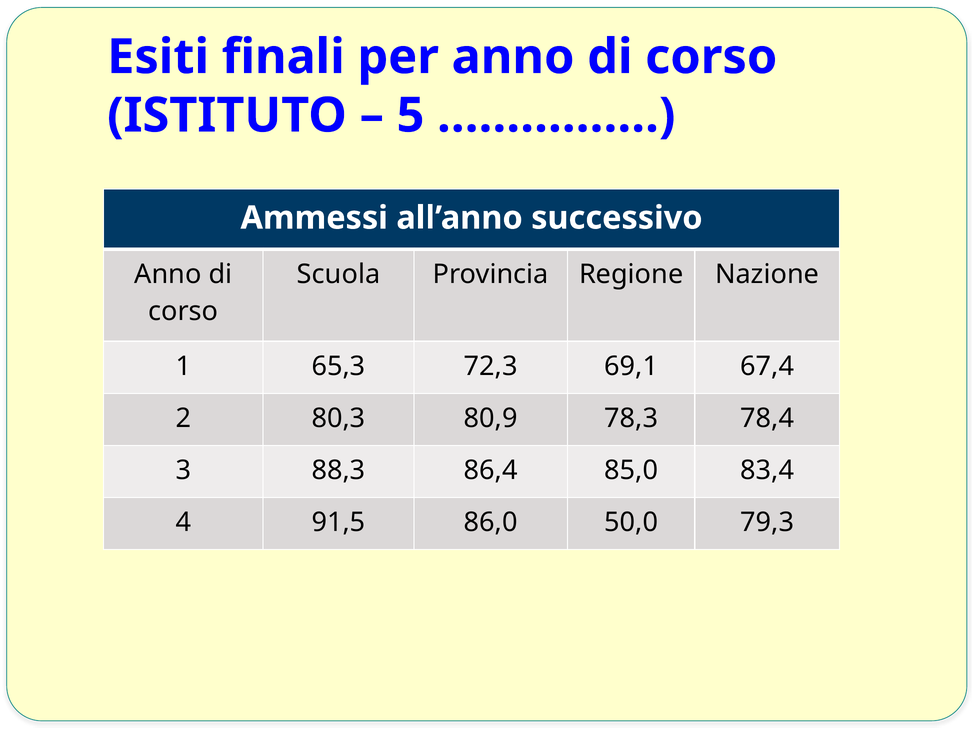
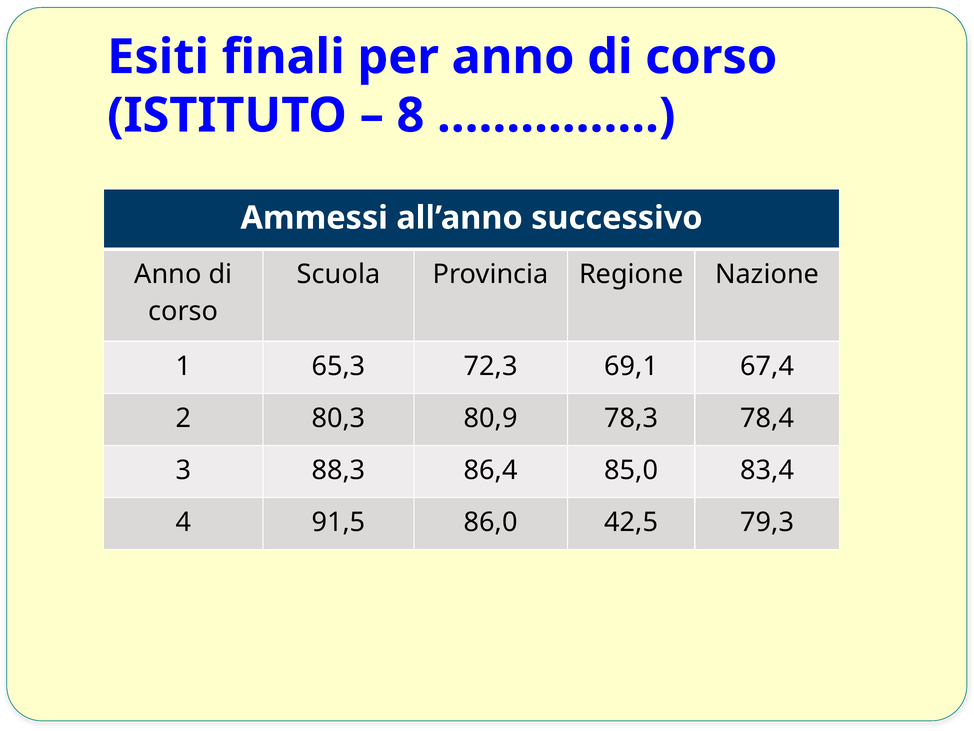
5: 5 -> 8
50,0: 50,0 -> 42,5
